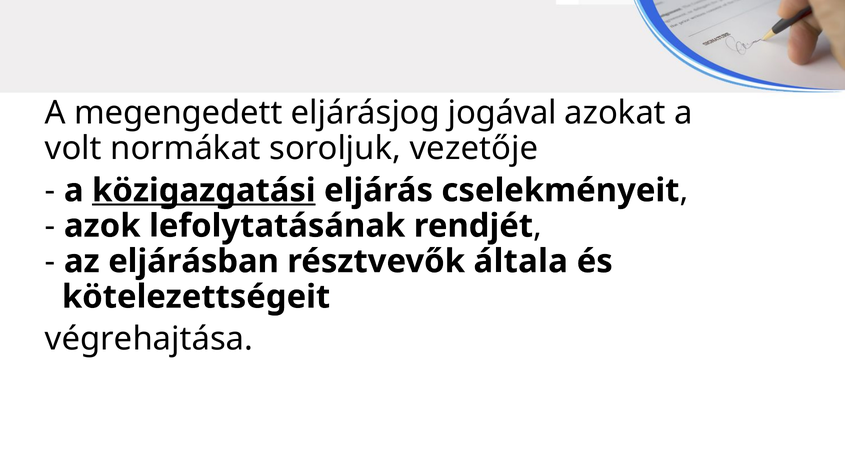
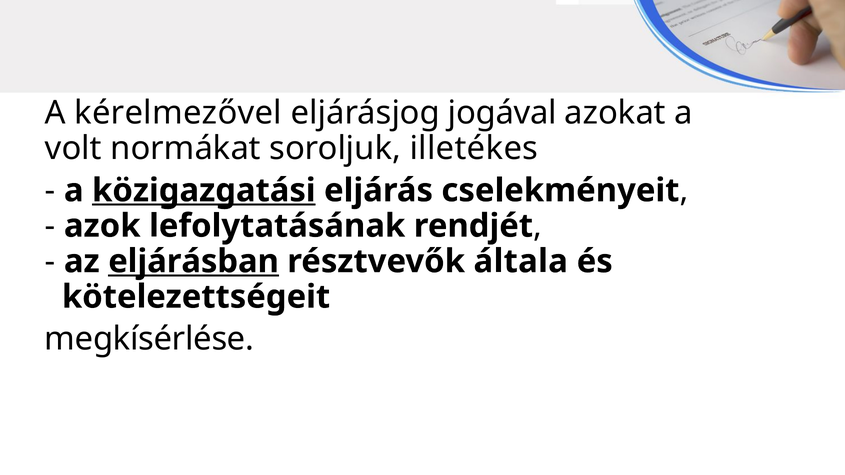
megengedett: megengedett -> kérelmezővel
vezetője: vezetője -> illetékes
eljárásban underline: none -> present
végrehajtása: végrehajtása -> megkísérlése
